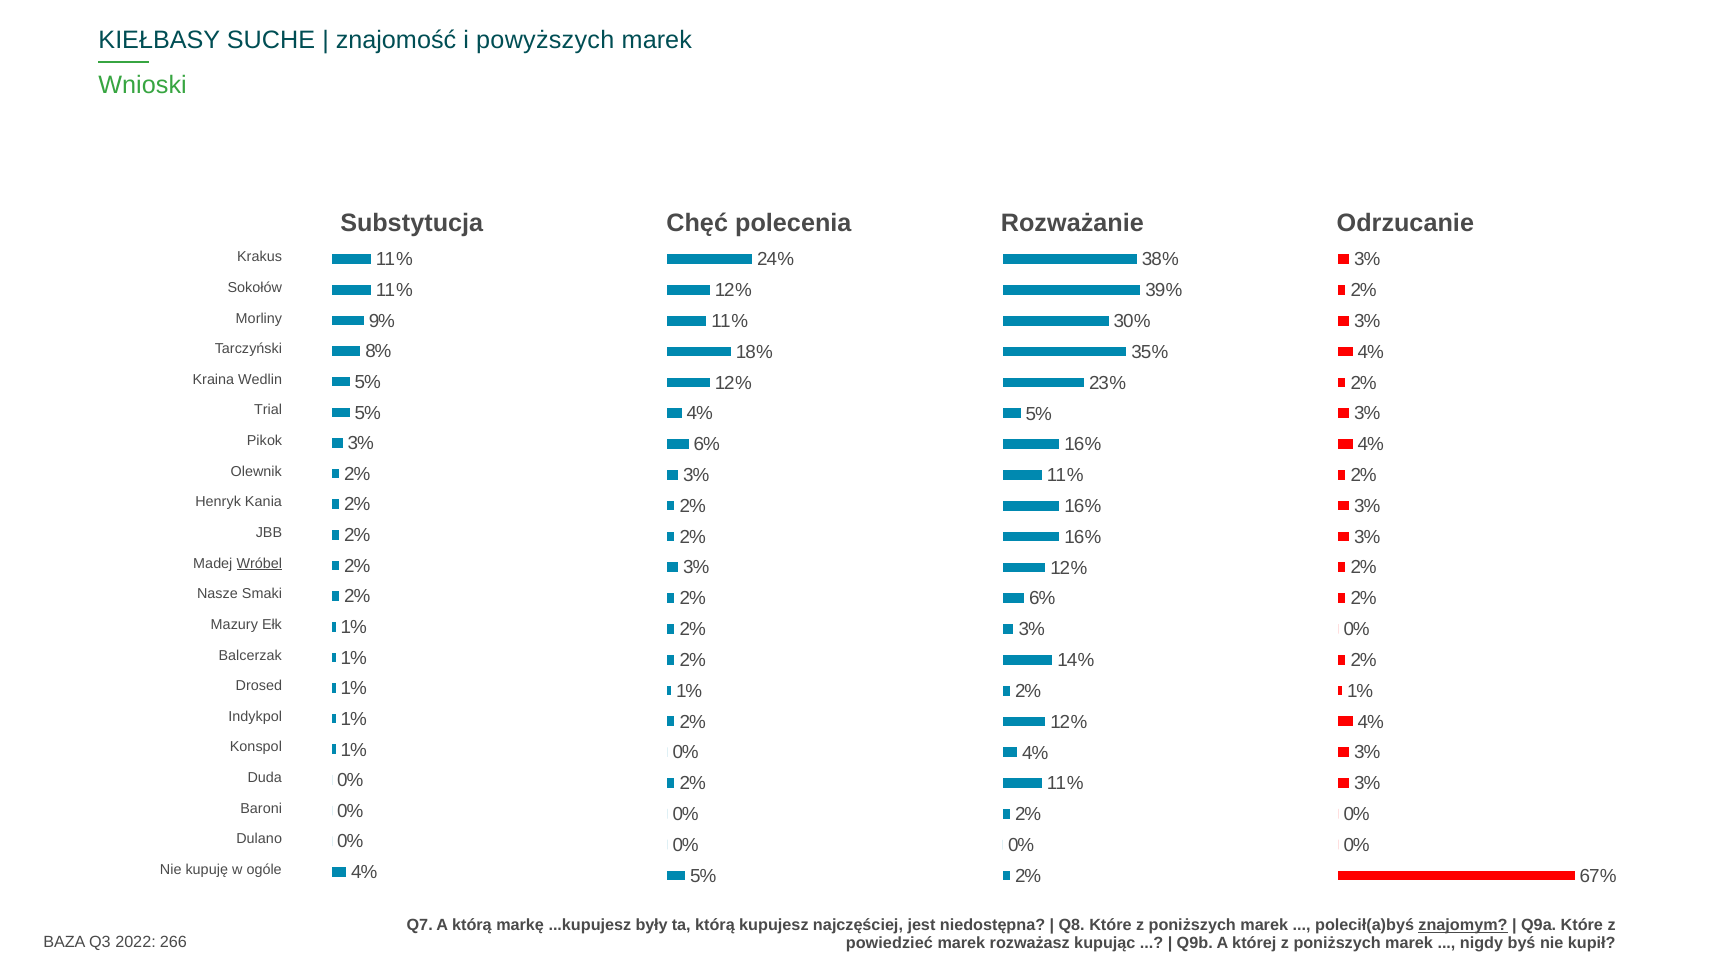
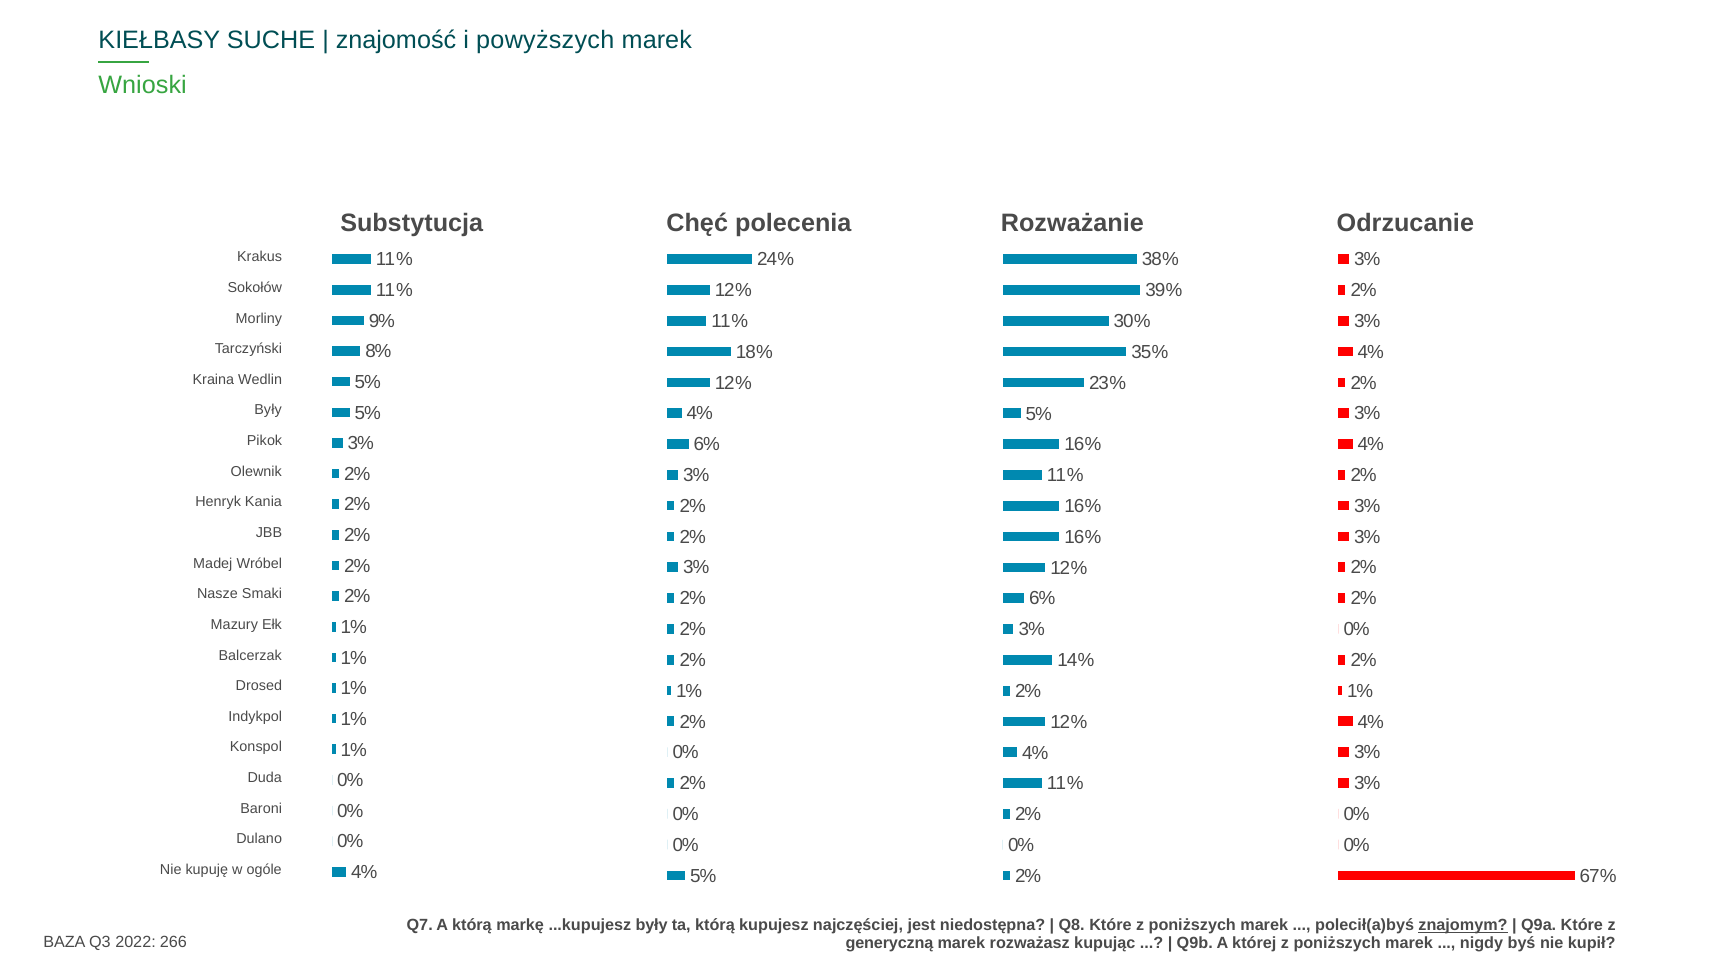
Trial at (268, 410): Trial -> Były
Wróbel underline: present -> none
powiedzieć: powiedzieć -> generyczną
